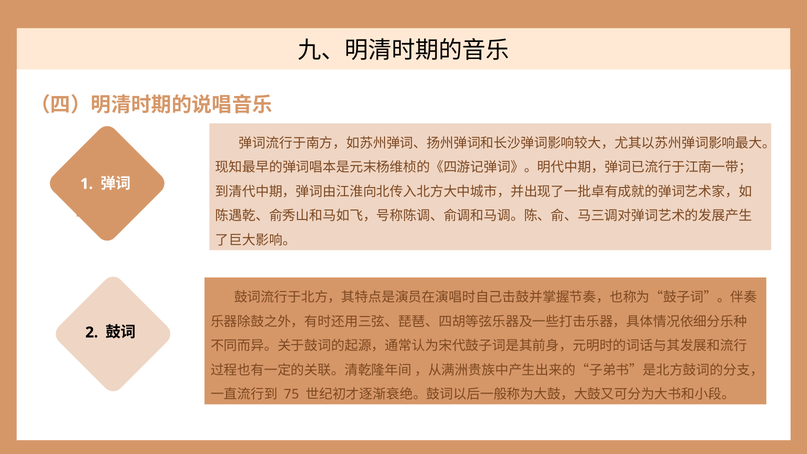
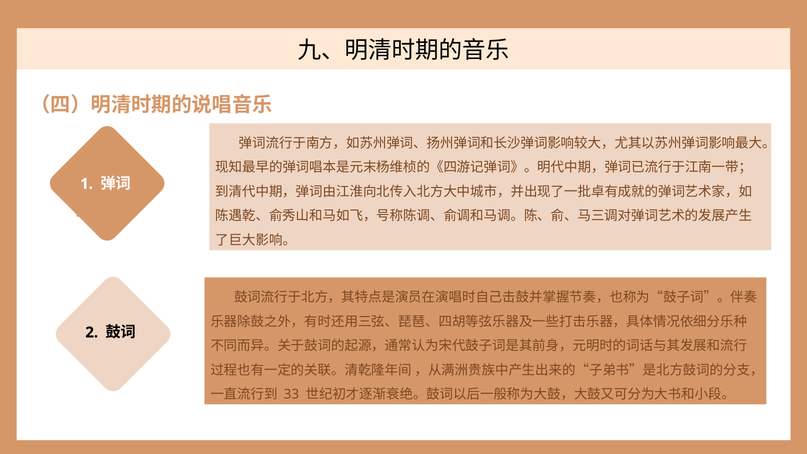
75: 75 -> 33
